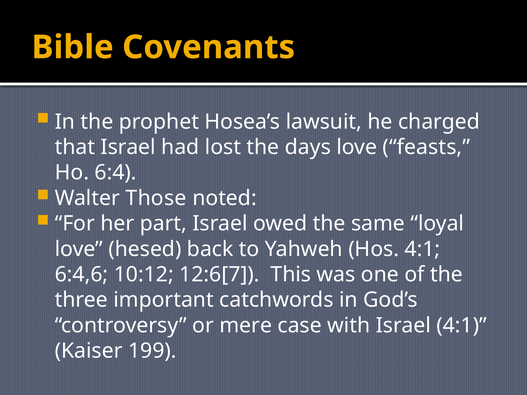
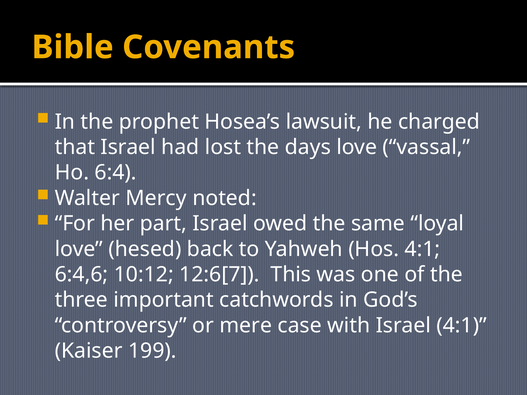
feasts: feasts -> vassal
Those: Those -> Mercy
